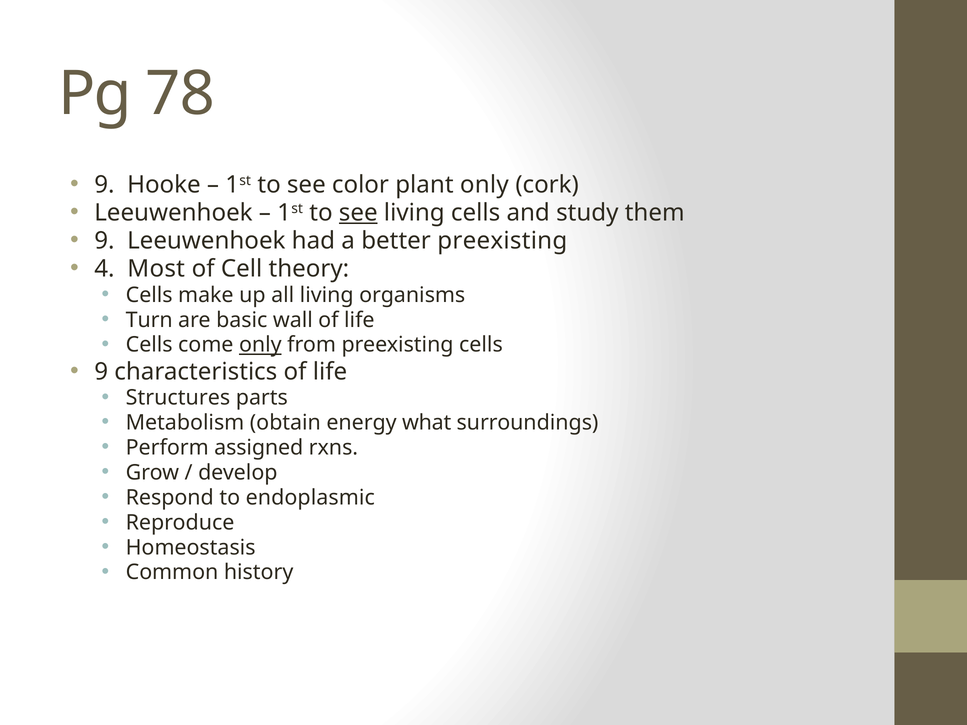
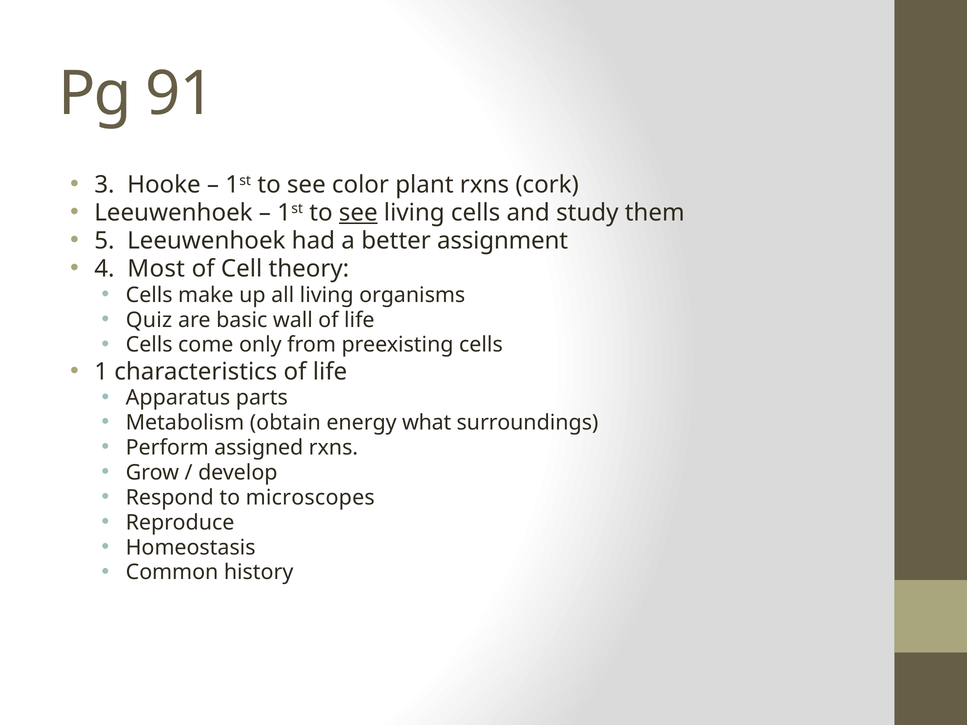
78: 78 -> 91
9 at (104, 185): 9 -> 3
plant only: only -> rxns
9 at (104, 241): 9 -> 5
better preexisting: preexisting -> assignment
Turn: Turn -> Quiz
only at (260, 345) underline: present -> none
9 at (101, 372): 9 -> 1
Structures: Structures -> Apparatus
endoplasmic: endoplasmic -> microscopes
